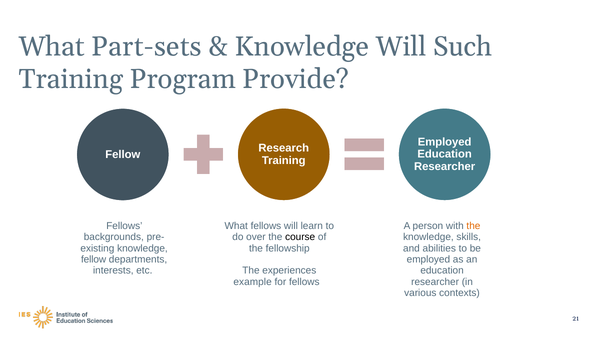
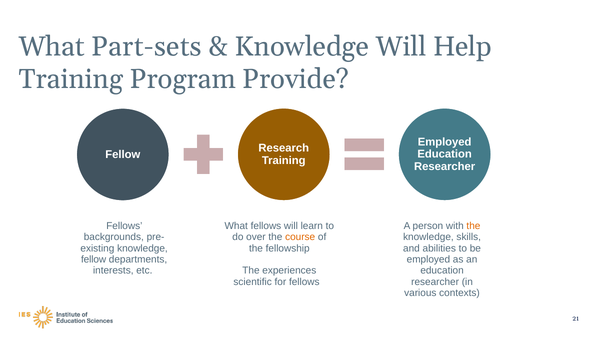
Such: Such -> Help
course colour: black -> orange
example: example -> scientific
